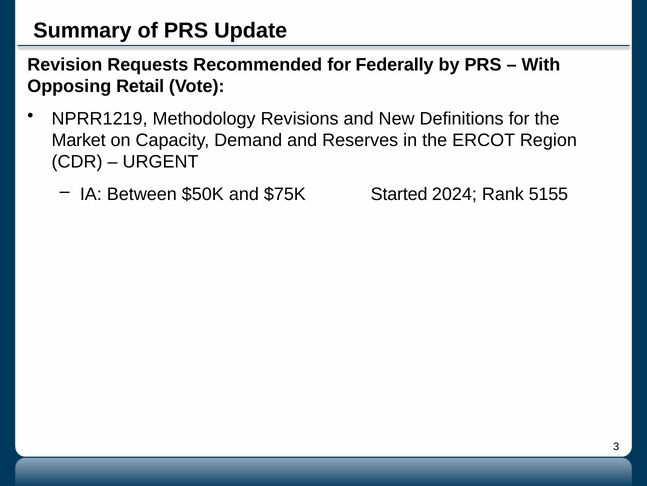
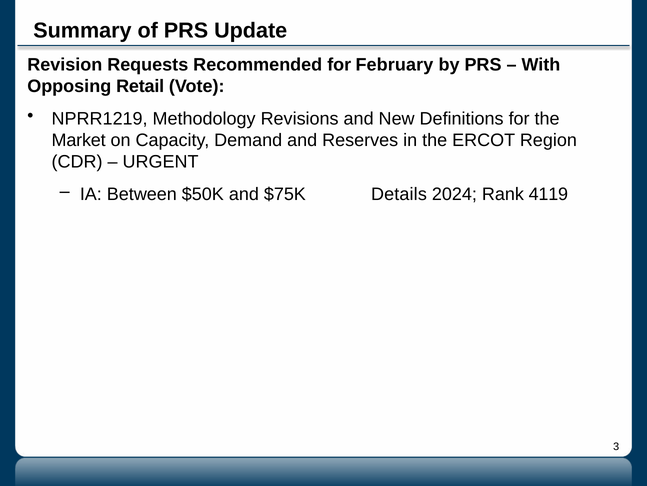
Federally: Federally -> February
Started: Started -> Details
5155: 5155 -> 4119
